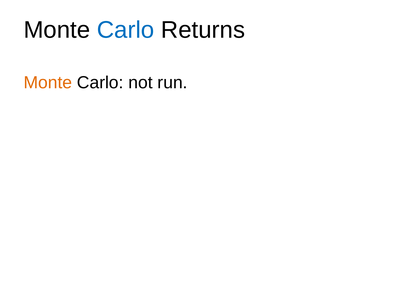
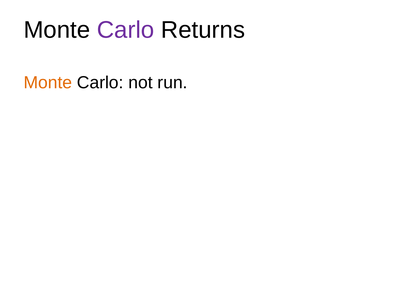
Carlo at (126, 30) colour: blue -> purple
